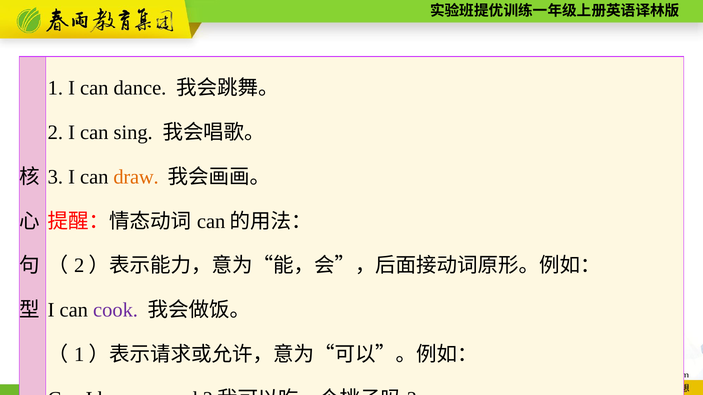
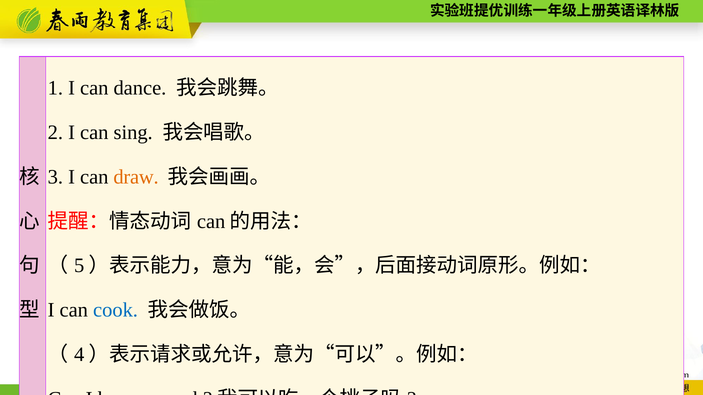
2 at (79, 266): 2 -> 5
cook colour: purple -> blue
1 at (79, 355): 1 -> 4
